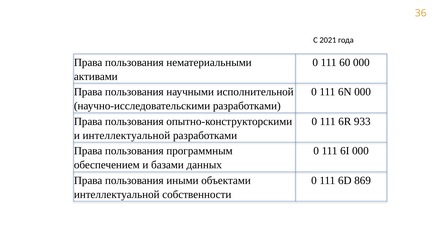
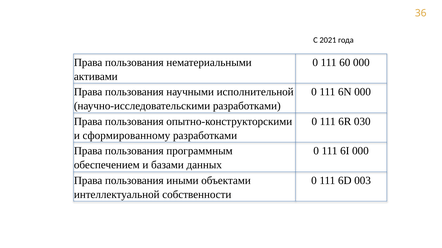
933: 933 -> 030
и интеллектуальной: интеллектуальной -> сформированному
869: 869 -> 003
